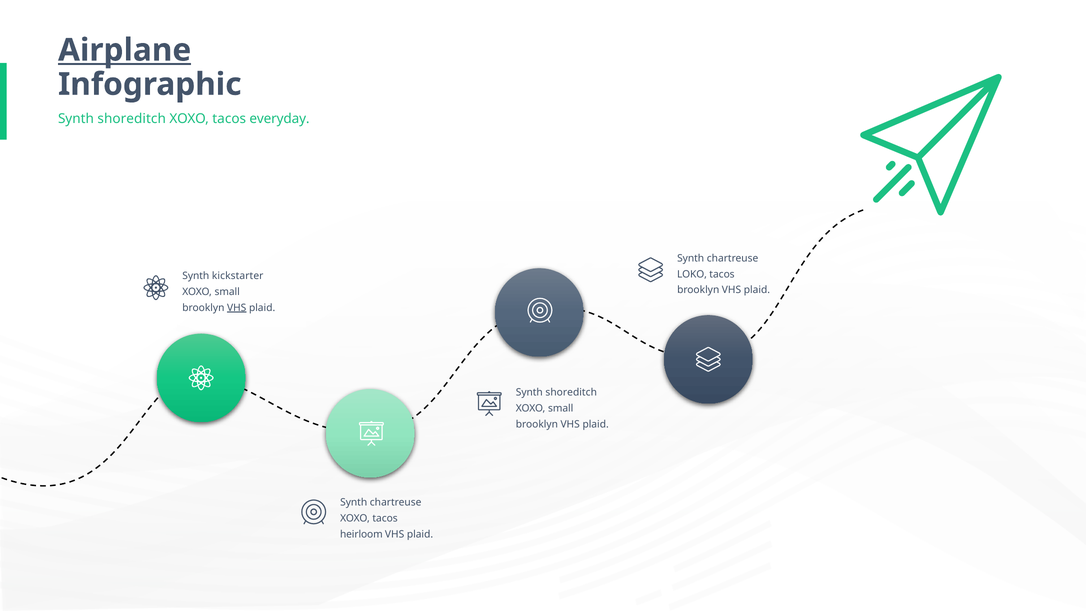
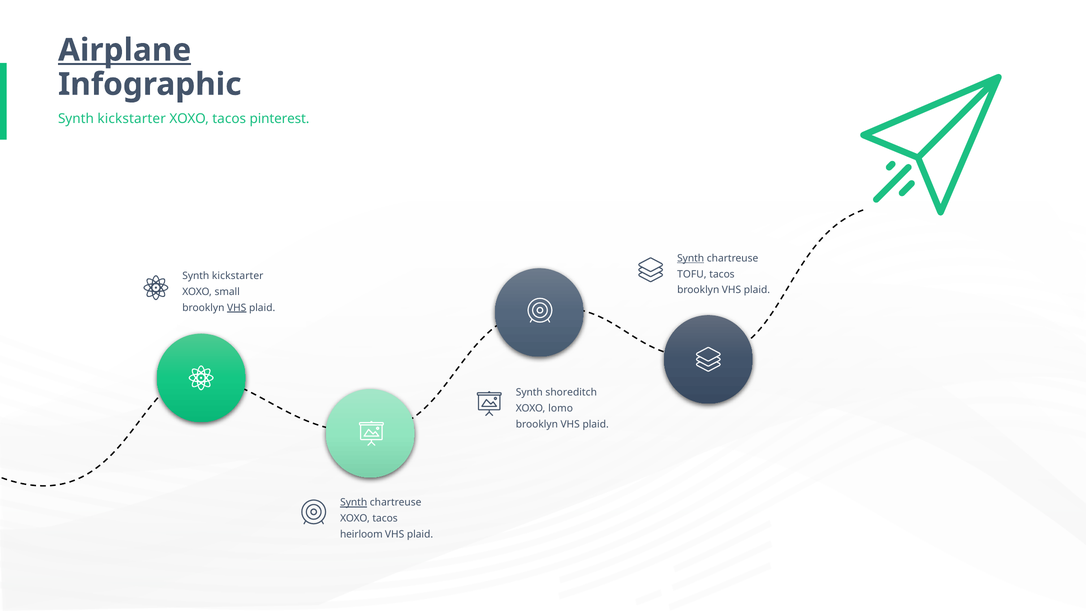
shoreditch at (132, 119): shoreditch -> kickstarter
everyday: everyday -> pinterest
Synth at (691, 258) underline: none -> present
LOKO: LOKO -> TOFU
small at (561, 408): small -> lomo
Synth at (354, 503) underline: none -> present
